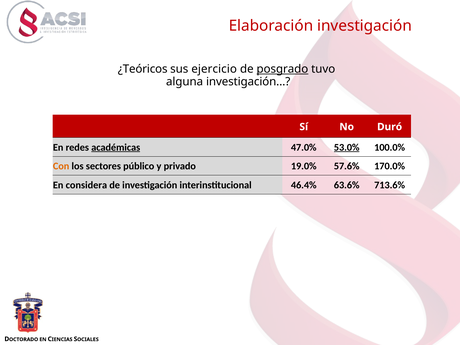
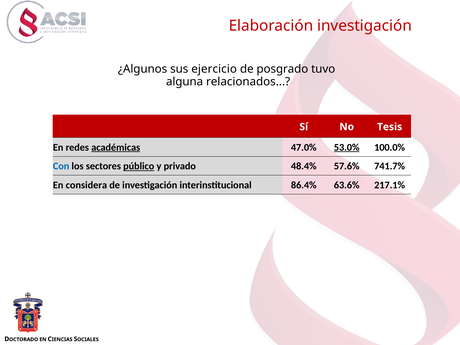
¿Teóricos: ¿Teóricos -> ¿Algunos
posgrado underline: present -> none
alguna investigación: investigación -> relacionados
Duró: Duró -> Tesis
Con colour: orange -> blue
público underline: none -> present
19.0%: 19.0% -> 48.4%
170.0%: 170.0% -> 741.7%
46.4%: 46.4% -> 86.4%
713.6%: 713.6% -> 217.1%
